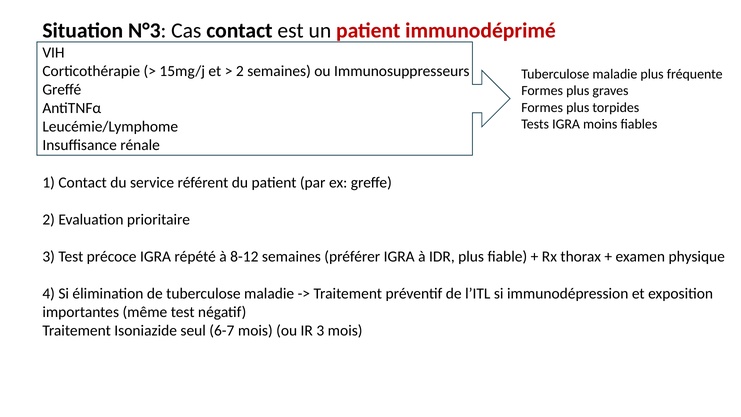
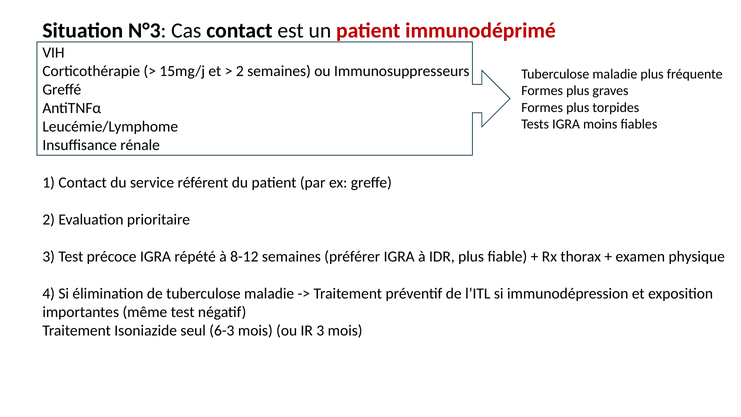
6-7: 6-7 -> 6-3
